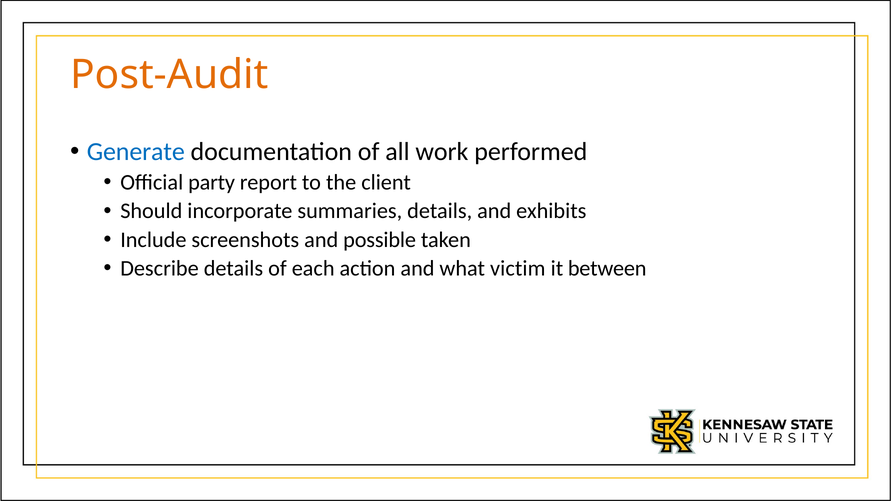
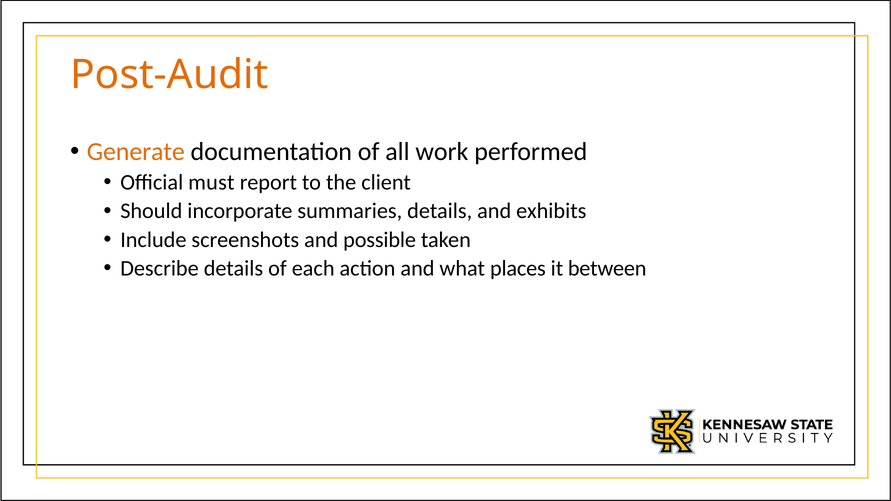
Generate colour: blue -> orange
party: party -> must
victim: victim -> places
